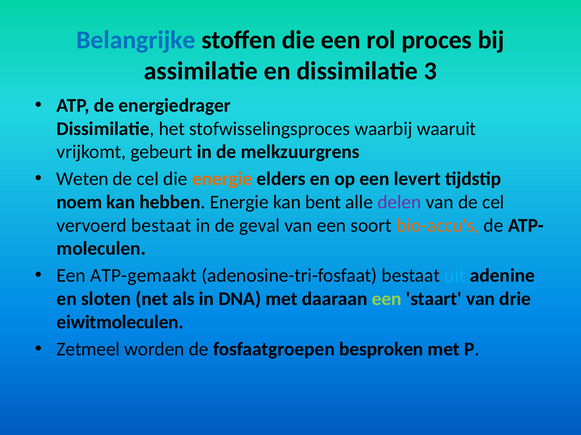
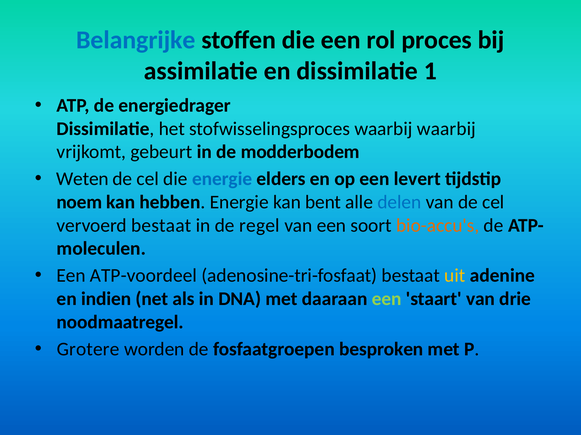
3: 3 -> 1
waarbij waaruit: waaruit -> waarbij
melkzuurgrens: melkzuurgrens -> modderbodem
energie at (222, 179) colour: orange -> blue
delen colour: purple -> blue
geval: geval -> regel
ATP-gemaakt: ATP-gemaakt -> ATP-voordeel
uit colour: light blue -> yellow
sloten: sloten -> indien
eiwitmoleculen: eiwitmoleculen -> noodmaatregel
Zetmeel: Zetmeel -> Grotere
